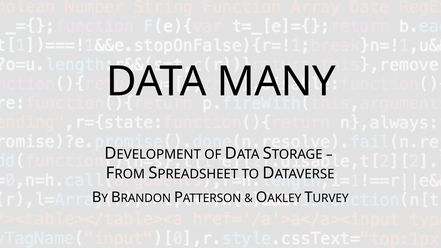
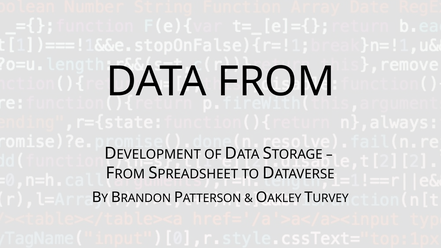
MANY: MANY -> FROM
